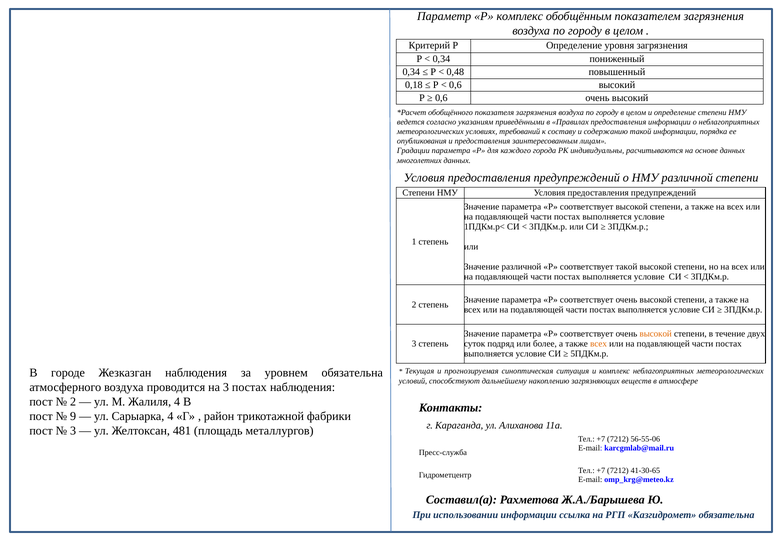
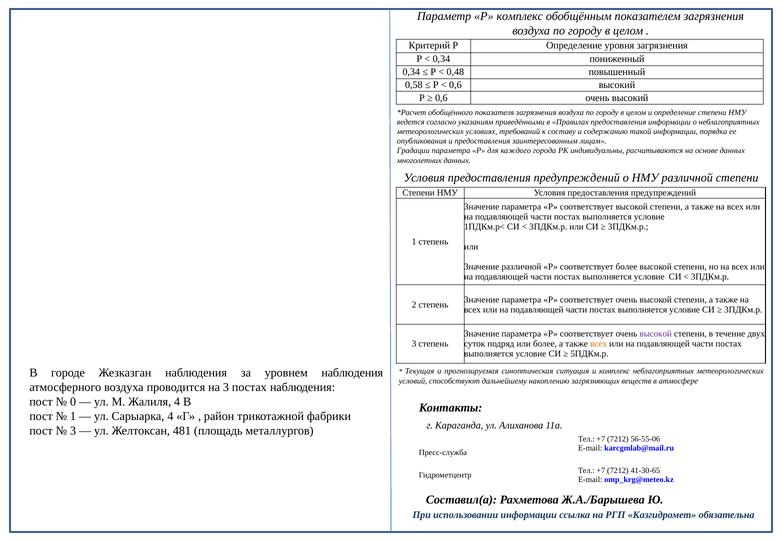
0,18: 0,18 -> 0,58
соответствует такой: такой -> более
высокой at (656, 334) colour: orange -> purple
уровнем обязательна: обязательна -> наблюдения
2 at (73, 402): 2 -> 0
9 at (73, 417): 9 -> 1
